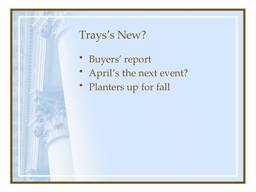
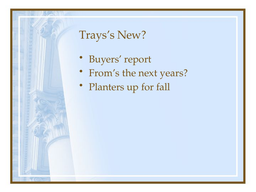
April’s: April’s -> From’s
event: event -> years
